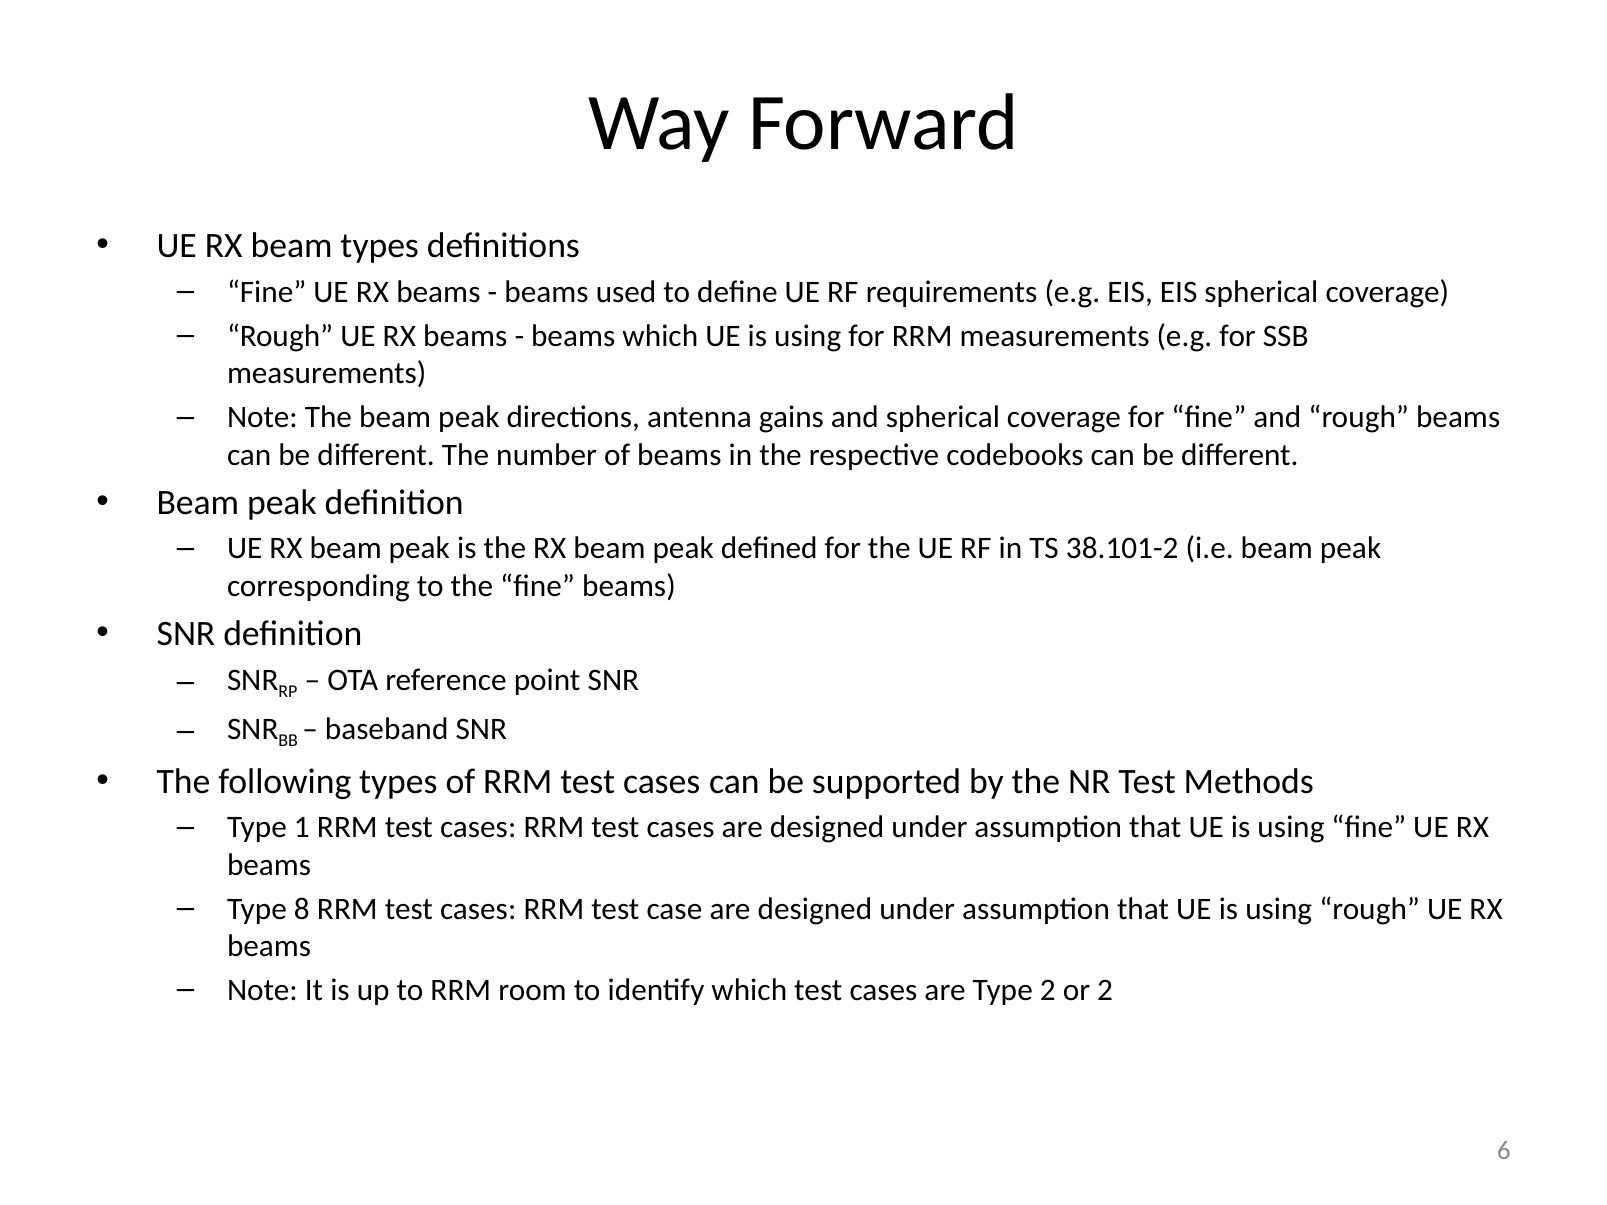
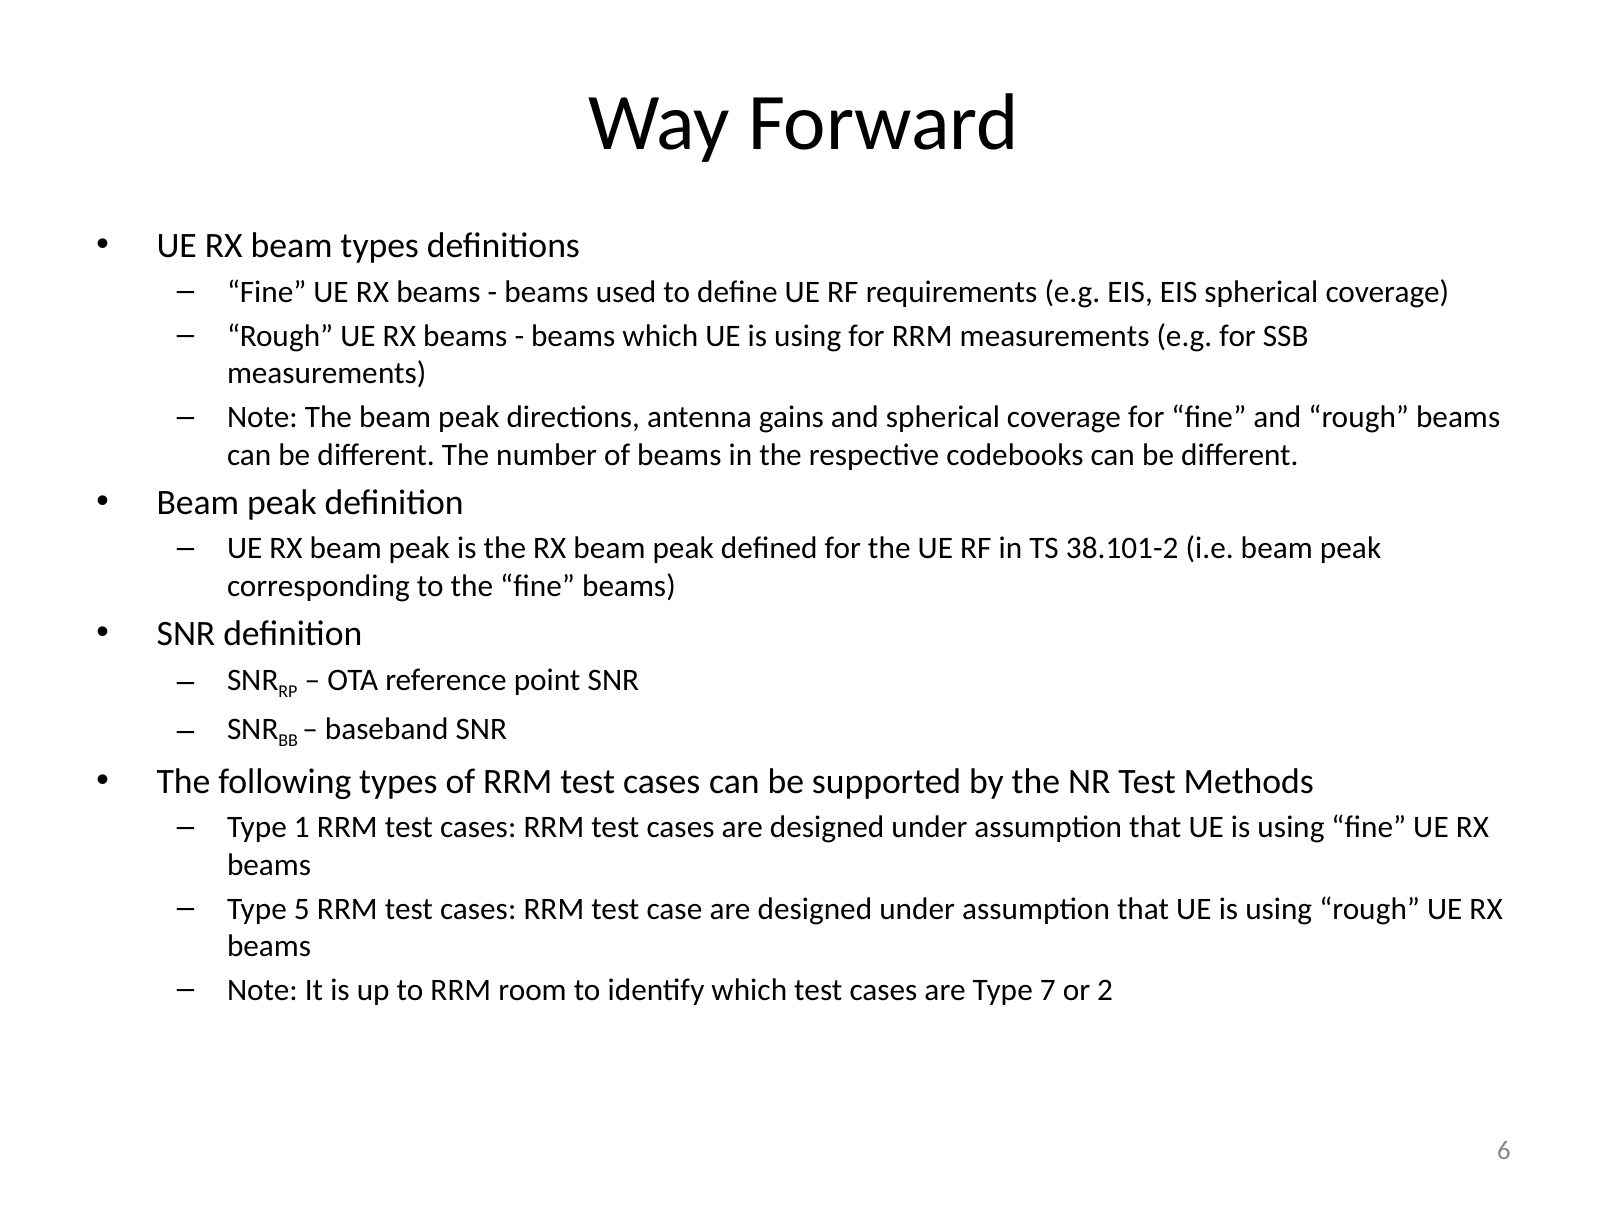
8: 8 -> 5
Type 2: 2 -> 7
